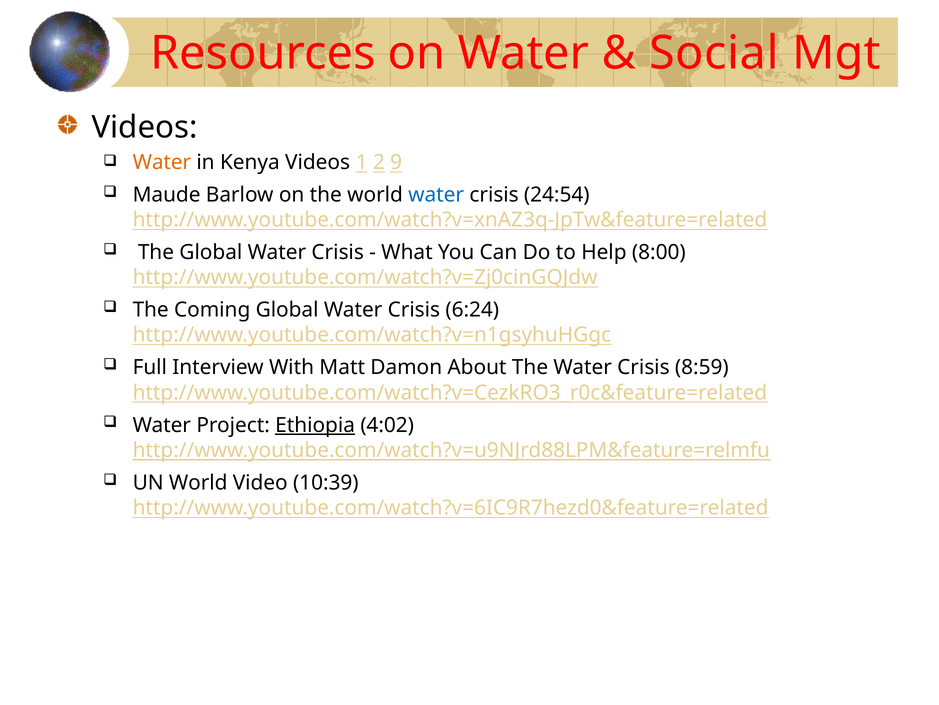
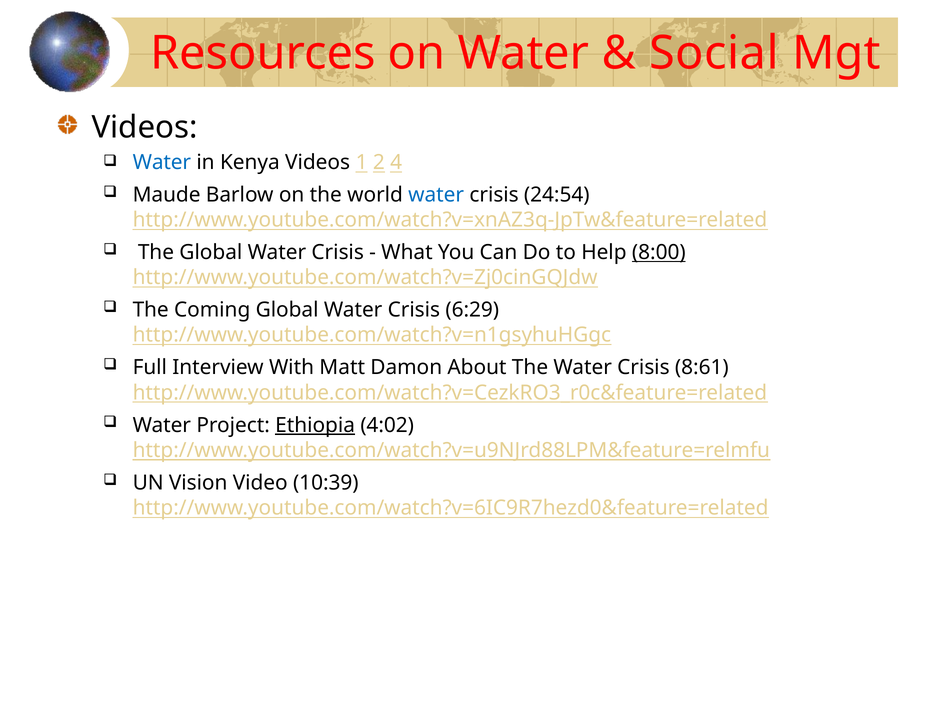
Water at (162, 162) colour: orange -> blue
9: 9 -> 4
8:00 underline: none -> present
6:24: 6:24 -> 6:29
8:59: 8:59 -> 8:61
UN World: World -> Vision
